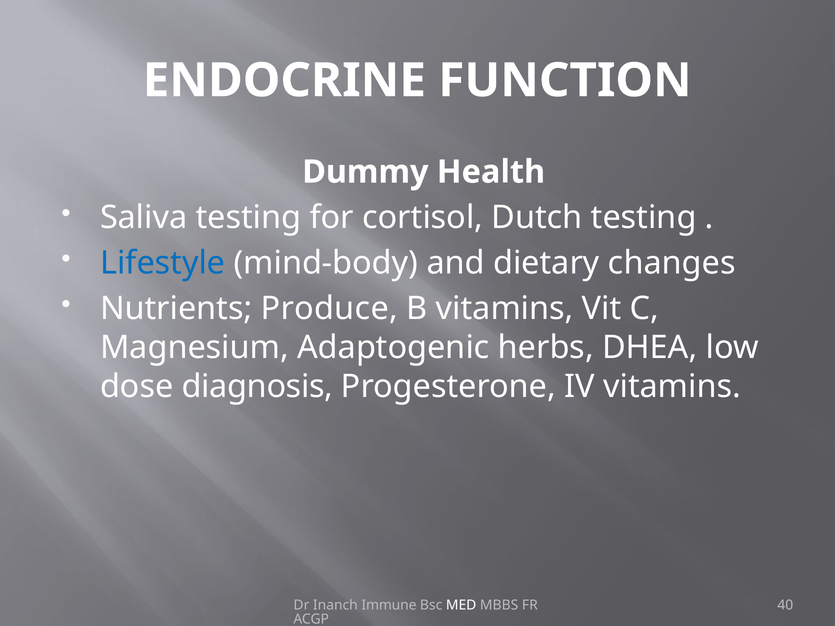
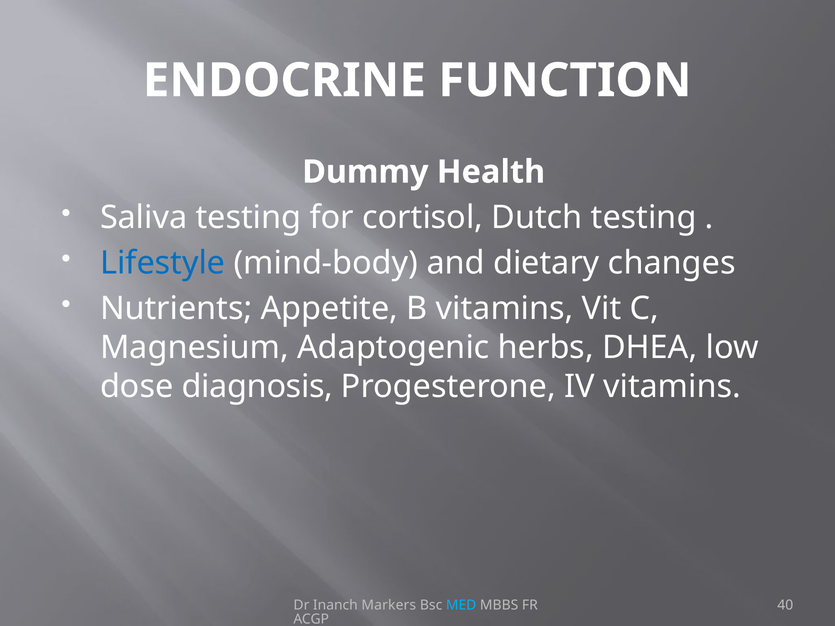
Produce: Produce -> Appetite
Immune: Immune -> Markers
MED colour: white -> light blue
